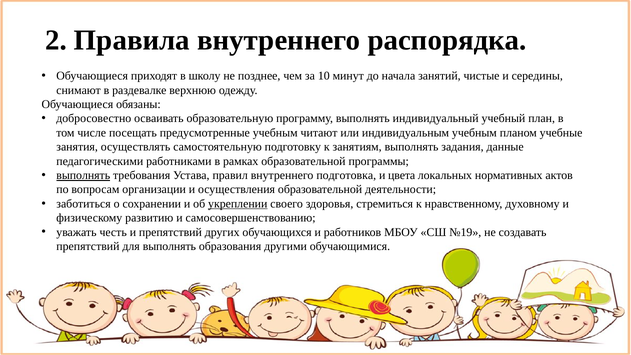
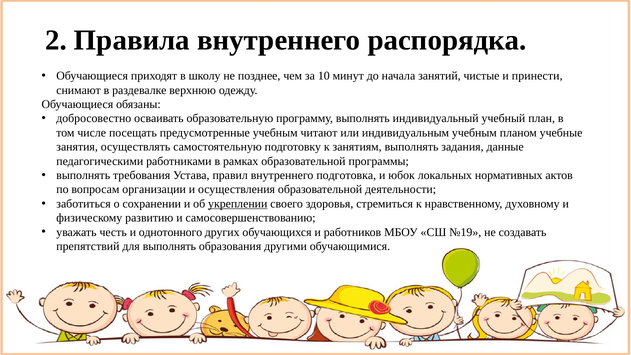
середины: середины -> принести
выполнять at (83, 175) underline: present -> none
цвета: цвета -> юбок
и препятствий: препятствий -> однотонного
